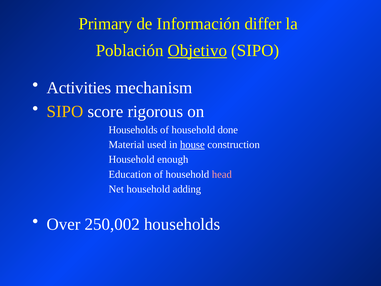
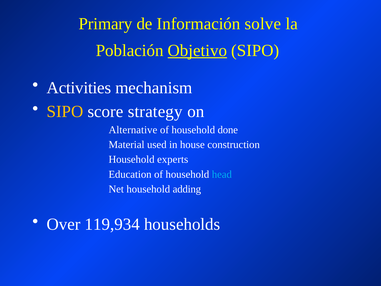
differ: differ -> solve
rigorous: rigorous -> strategy
Households at (133, 130): Households -> Alternative
house underline: present -> none
enough: enough -> experts
head colour: pink -> light blue
250,002: 250,002 -> 119,934
